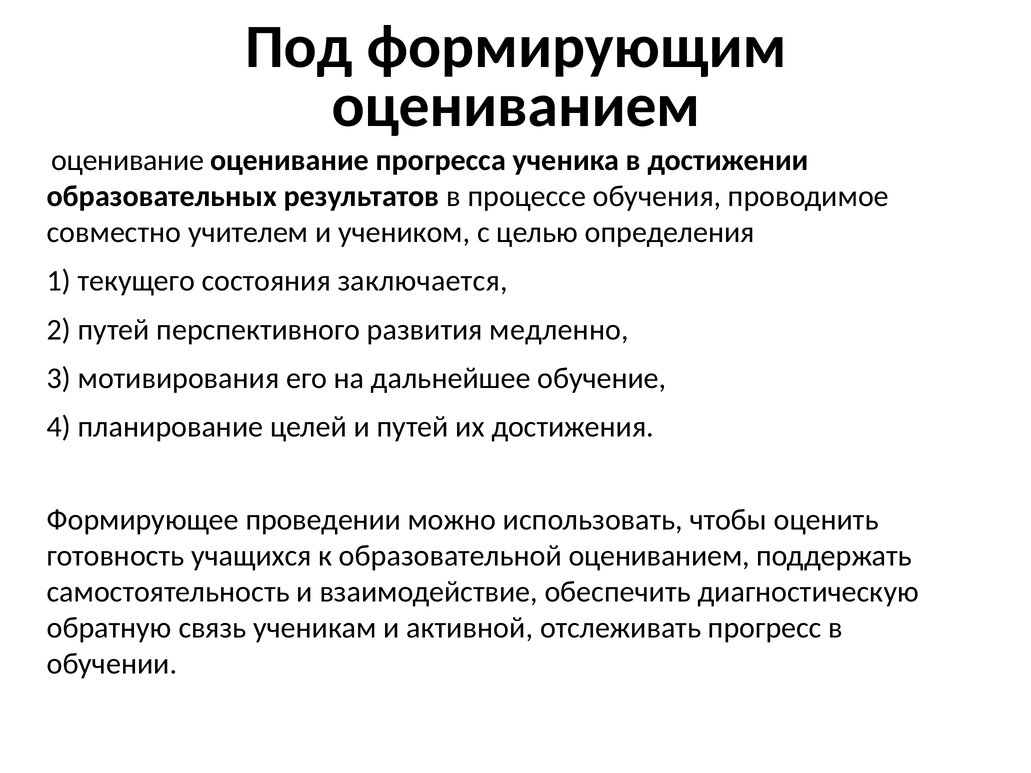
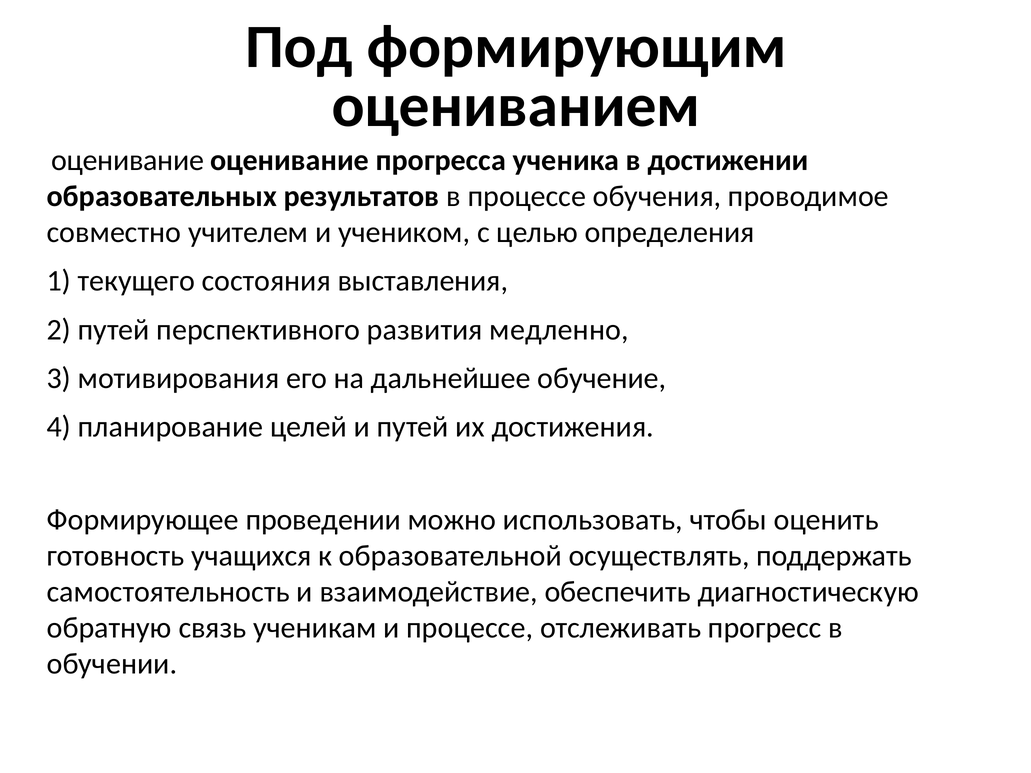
заключается: заключается -> выставления
образовательной оцениванием: оцениванием -> осуществлять
и активной: активной -> процессе
